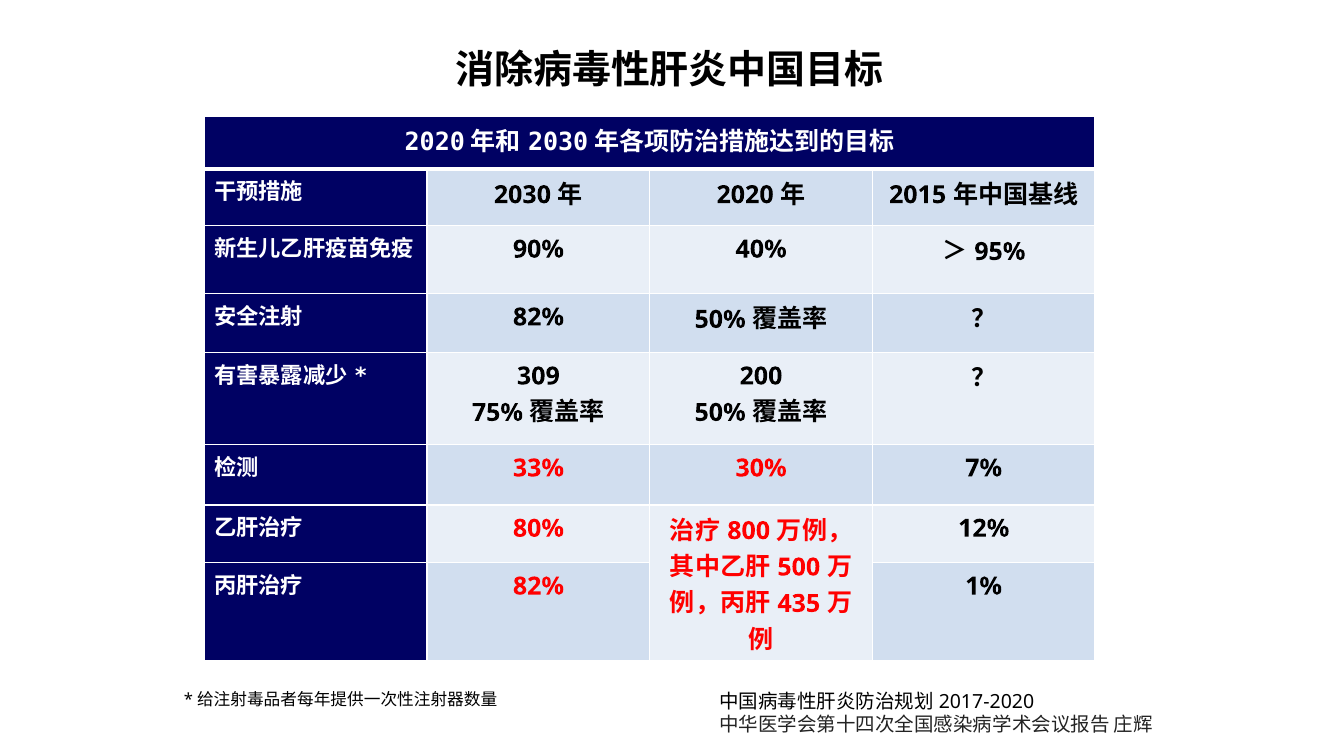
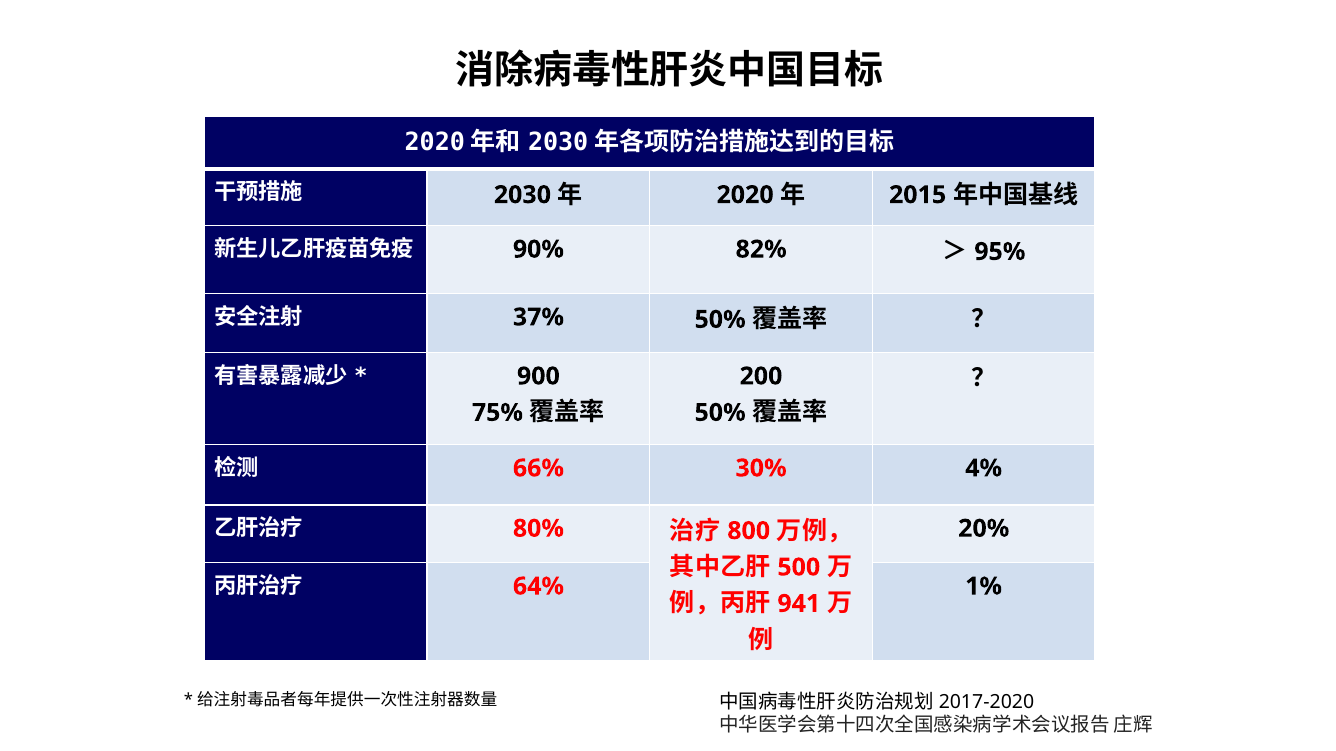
40%: 40% -> 82%
82% at (538, 317): 82% -> 37%
309: 309 -> 900
33%: 33% -> 66%
7%: 7% -> 4%
12%: 12% -> 20%
82% at (538, 587): 82% -> 64%
435: 435 -> 941
